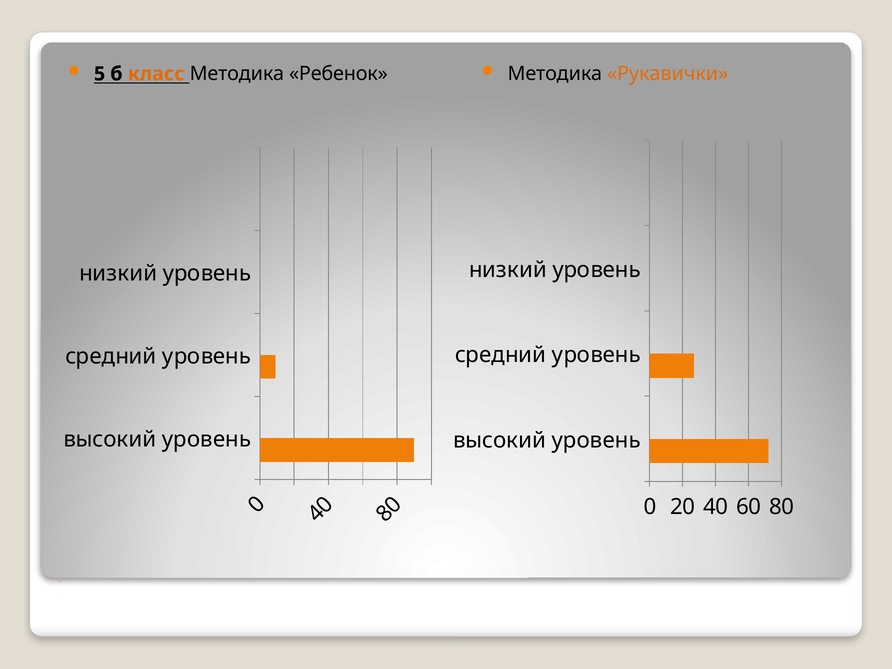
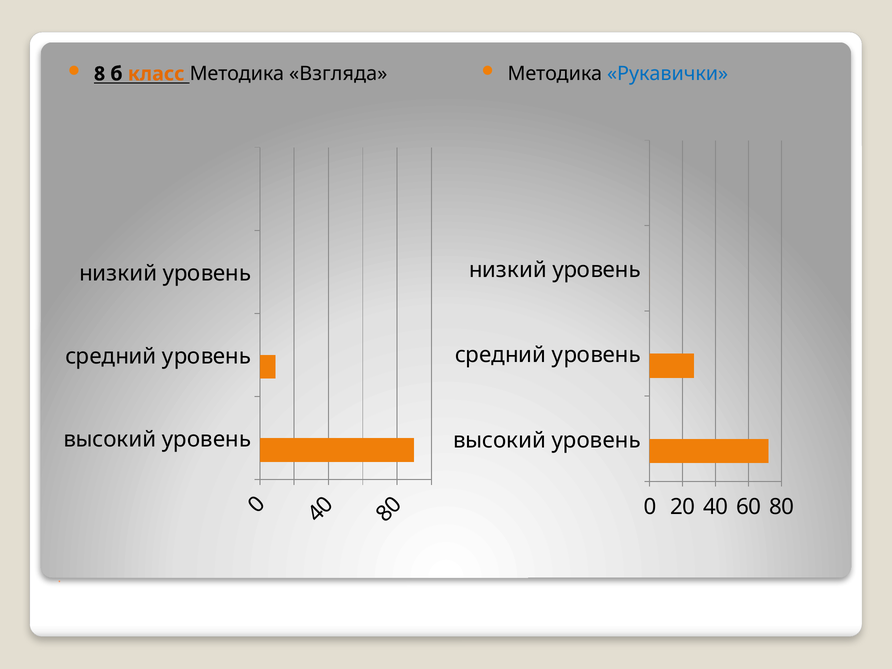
5 at (100, 74): 5 -> 8
Ребенок: Ребенок -> Взгляда
Рукавички colour: orange -> blue
